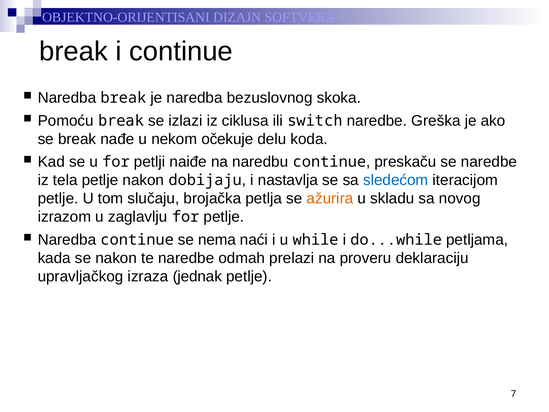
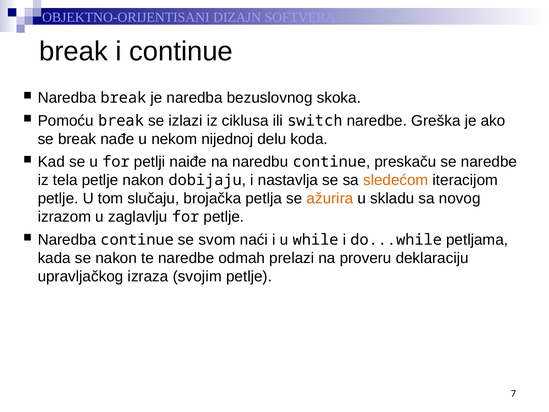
očekuje: očekuje -> nijednoj
sledećom colour: blue -> orange
nema: nema -> svom
jednak: jednak -> svojim
